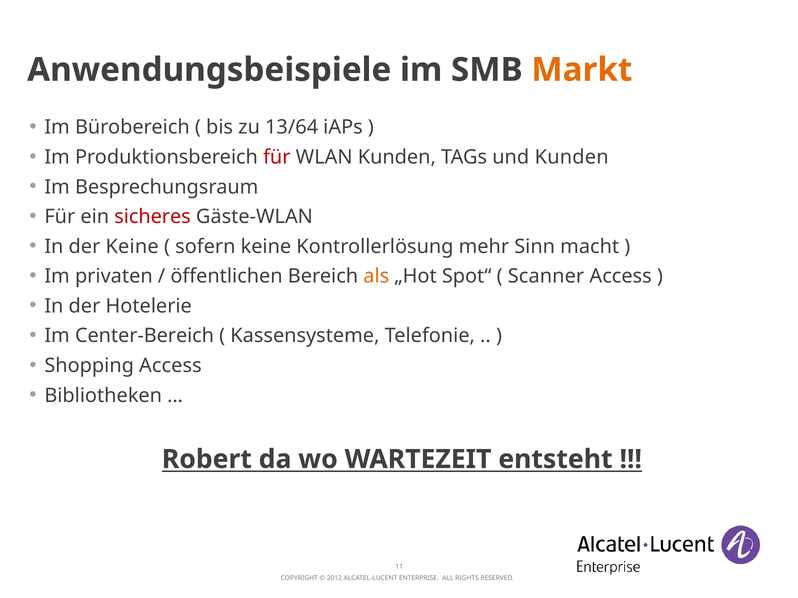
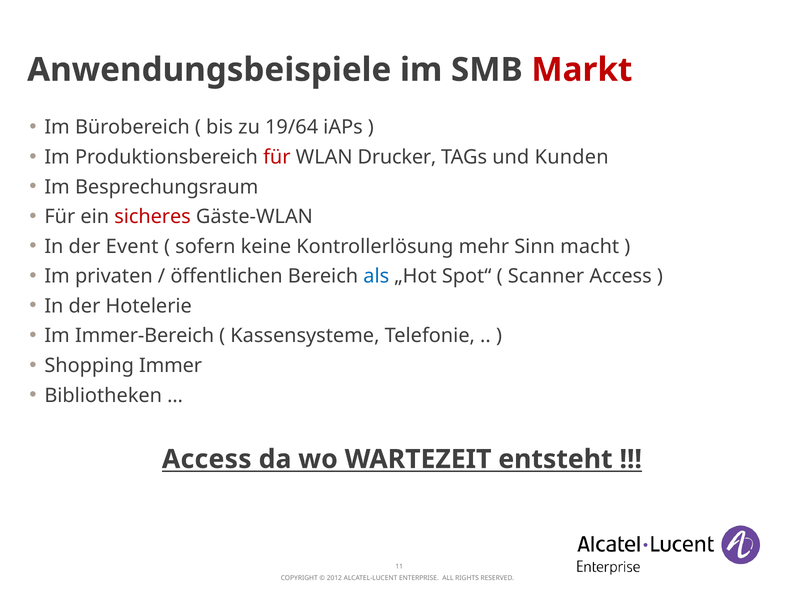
Markt colour: orange -> red
13/64: 13/64 -> 19/64
WLAN Kunden: Kunden -> Drucker
der Keine: Keine -> Event
als colour: orange -> blue
Center-Bereich: Center-Bereich -> Immer-Bereich
Shopping Access: Access -> Immer
Robert at (207, 460): Robert -> Access
